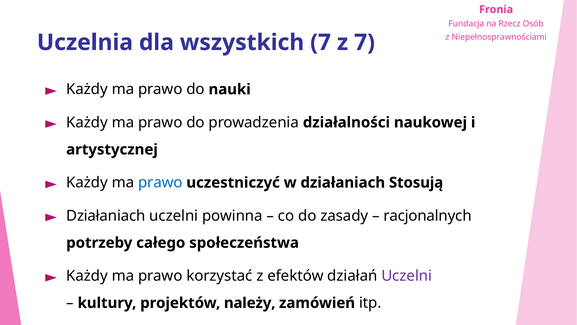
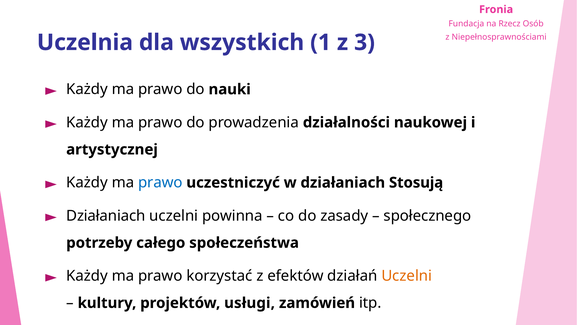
wszystkich 7: 7 -> 1
z 7: 7 -> 3
racjonalnych: racjonalnych -> społecznego
Uczelni at (407, 276) colour: purple -> orange
należy: należy -> usługi
